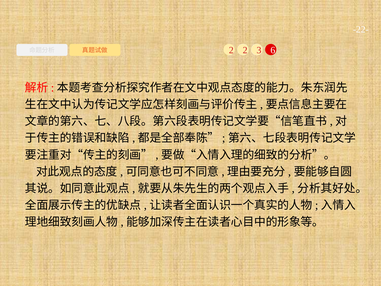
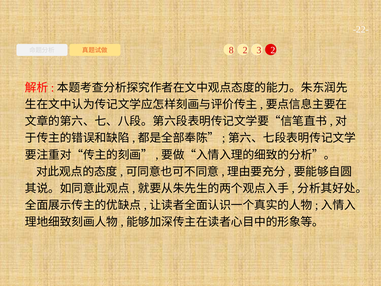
2 at (231, 50): 2 -> 8
3 6: 6 -> 2
